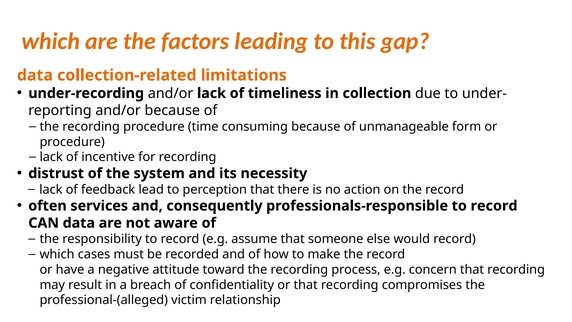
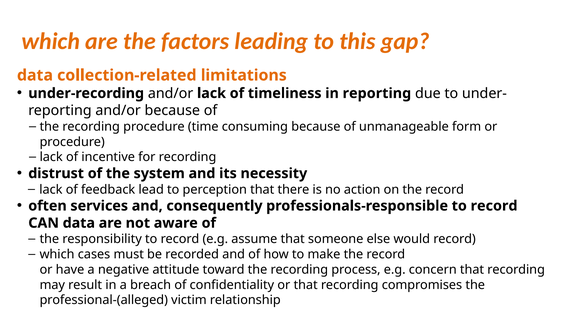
in collection: collection -> reporting
